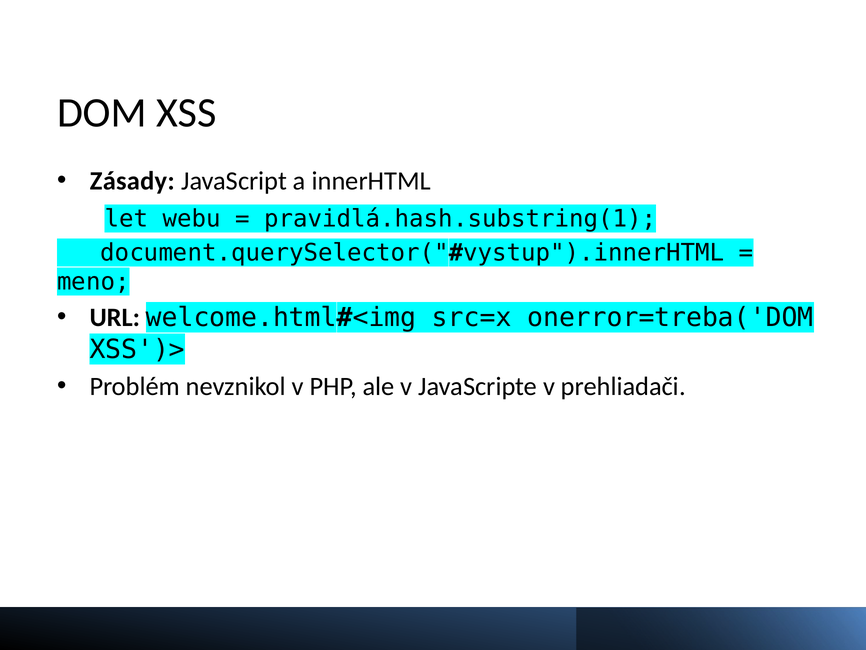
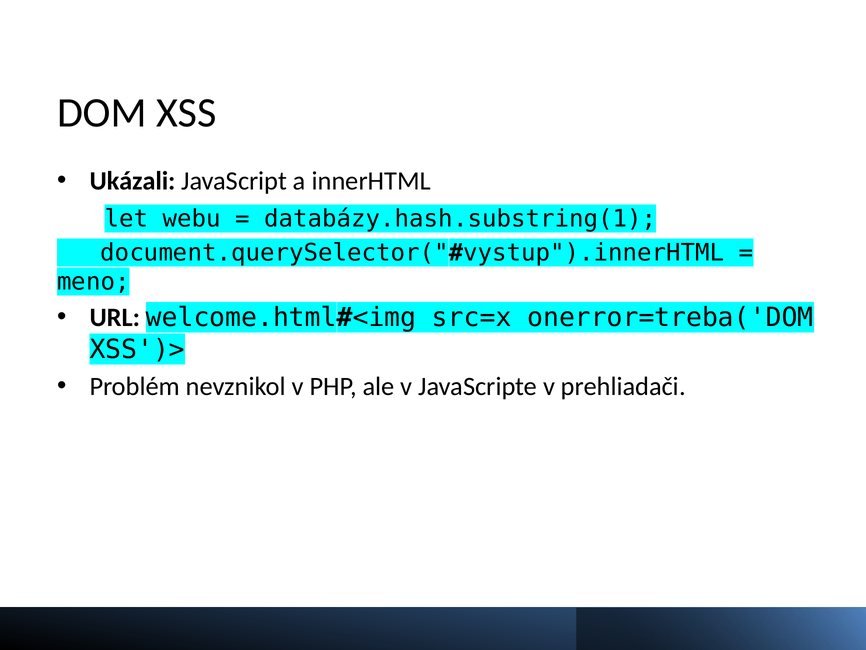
Zásady: Zásady -> Ukázali
pravidlá.hash.substring(1: pravidlá.hash.substring(1 -> databázy.hash.substring(1
